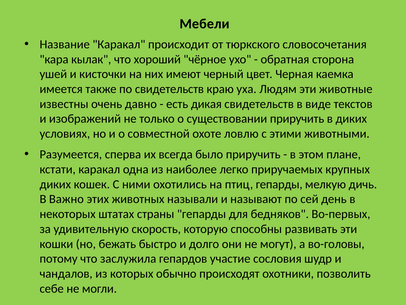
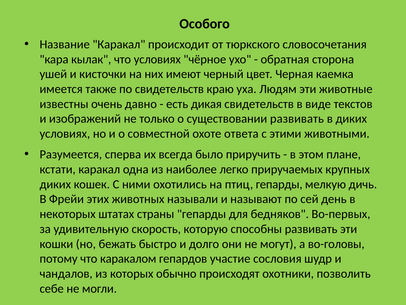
Мебели: Мебели -> Особого
что хороший: хороший -> условиях
существовании приручить: приручить -> развивать
ловлю: ловлю -> ответа
Важно: Важно -> Фрейи
заслужила: заслужила -> каракалом
